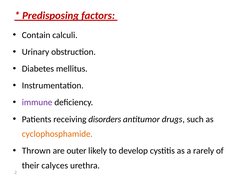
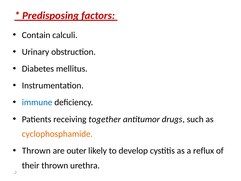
immune colour: purple -> blue
disorders: disorders -> together
rarely: rarely -> reflux
their calyces: calyces -> thrown
